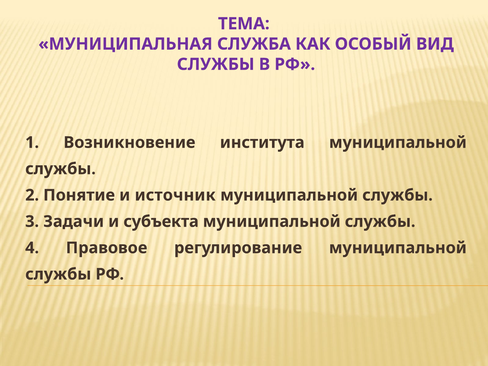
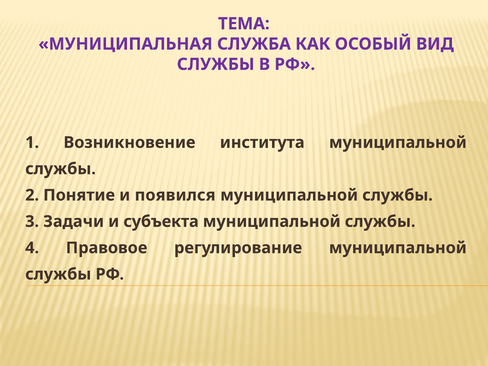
источник: источник -> появился
